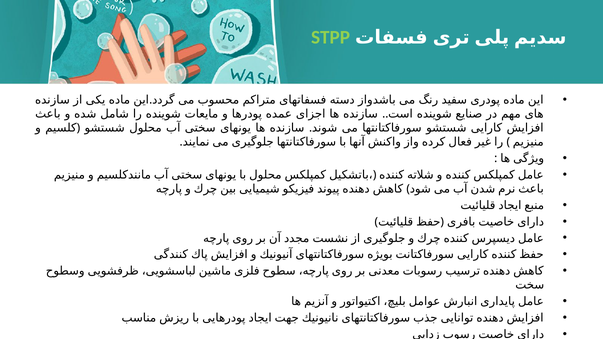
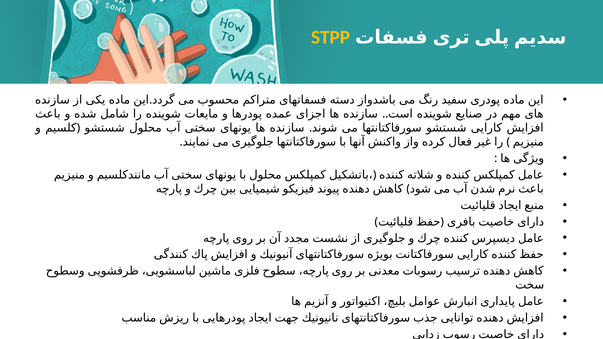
STPP colour: light green -> yellow
